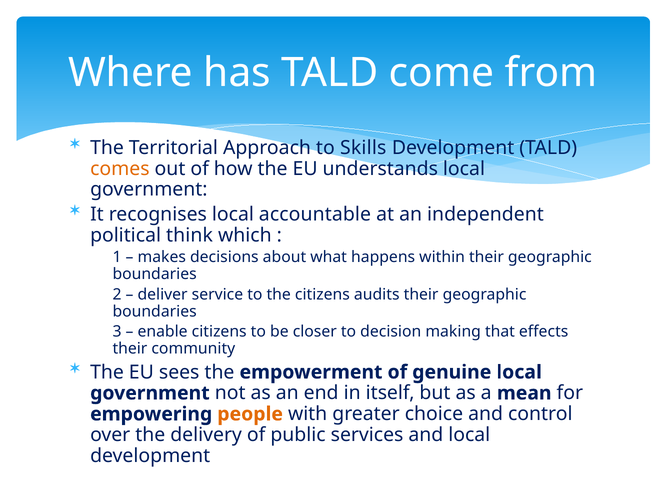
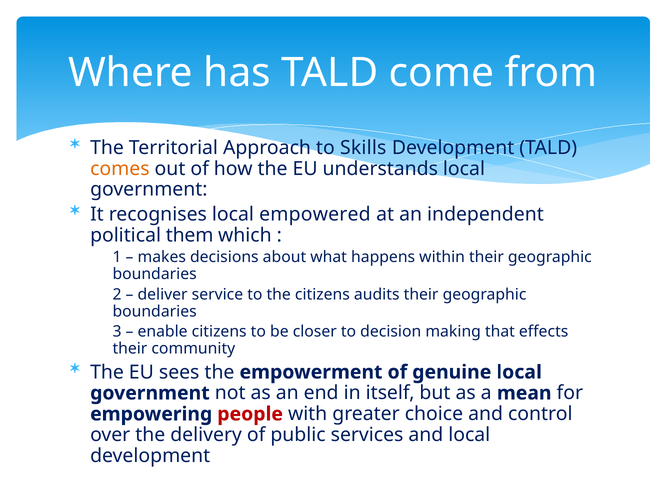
accountable: accountable -> empowered
think: think -> them
people colour: orange -> red
